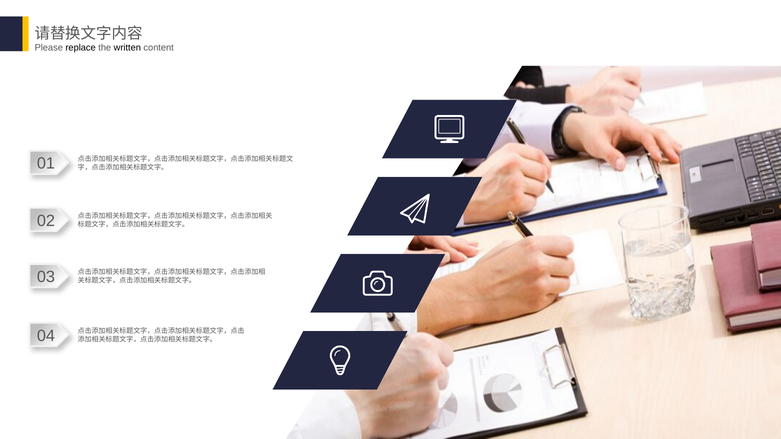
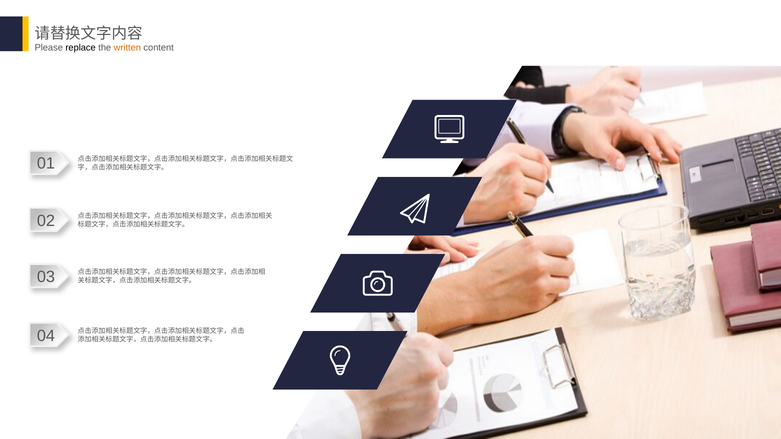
written colour: black -> orange
